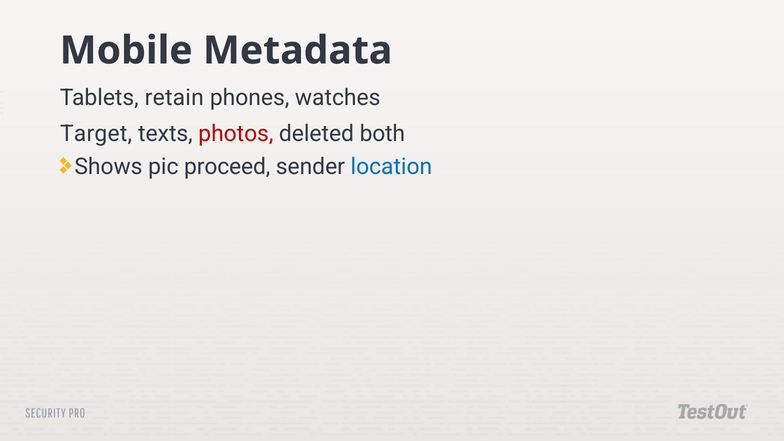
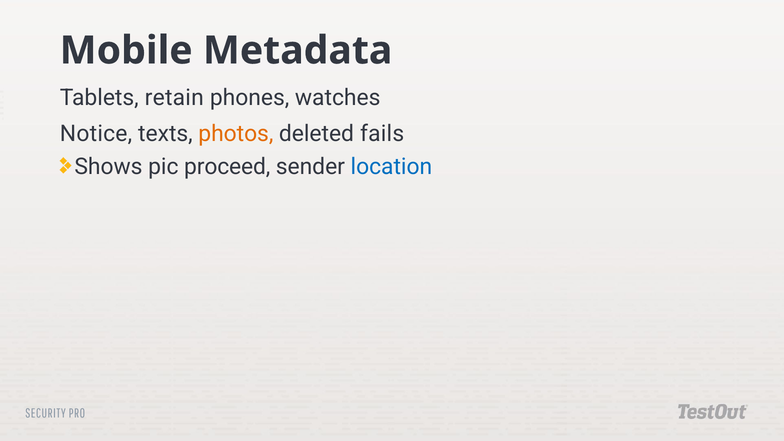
Target: Target -> Notice
photos colour: red -> orange
both: both -> fails
